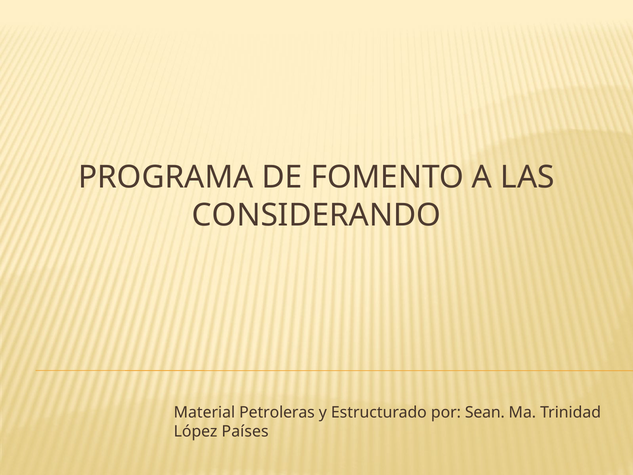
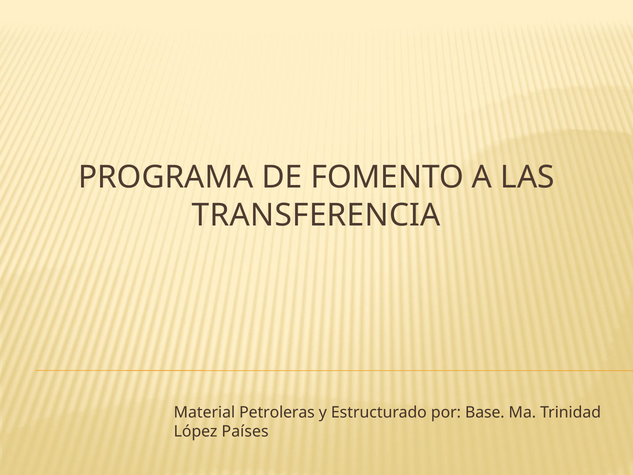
CONSIDERANDO: CONSIDERANDO -> TRANSFERENCIA
Sean: Sean -> Base
